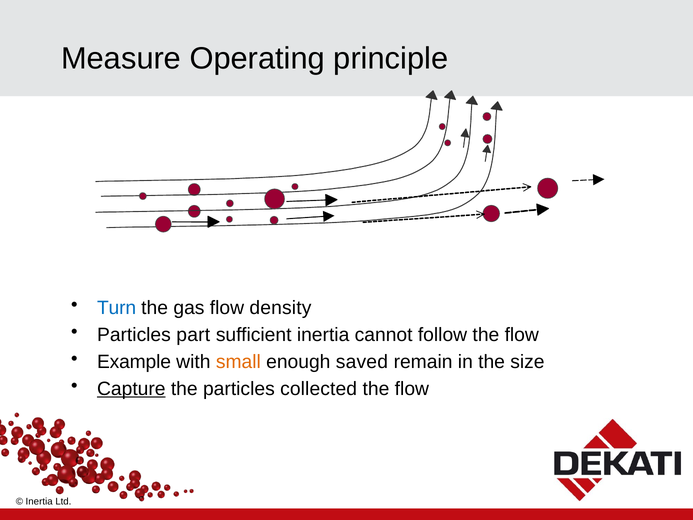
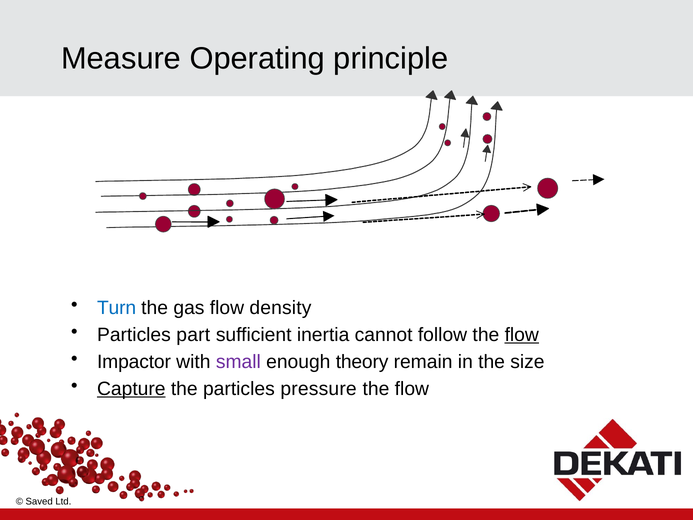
flow at (522, 335) underline: none -> present
Example: Example -> Impactor
small colour: orange -> purple
saved: saved -> theory
collected: collected -> pressure
Inertia at (39, 501): Inertia -> Saved
